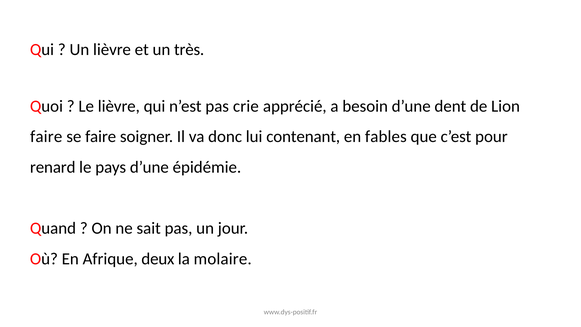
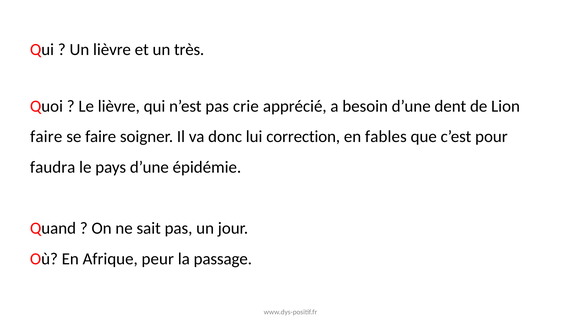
contenant: contenant -> correction
renard: renard -> faudra
deux: deux -> peur
molaire: molaire -> passage
